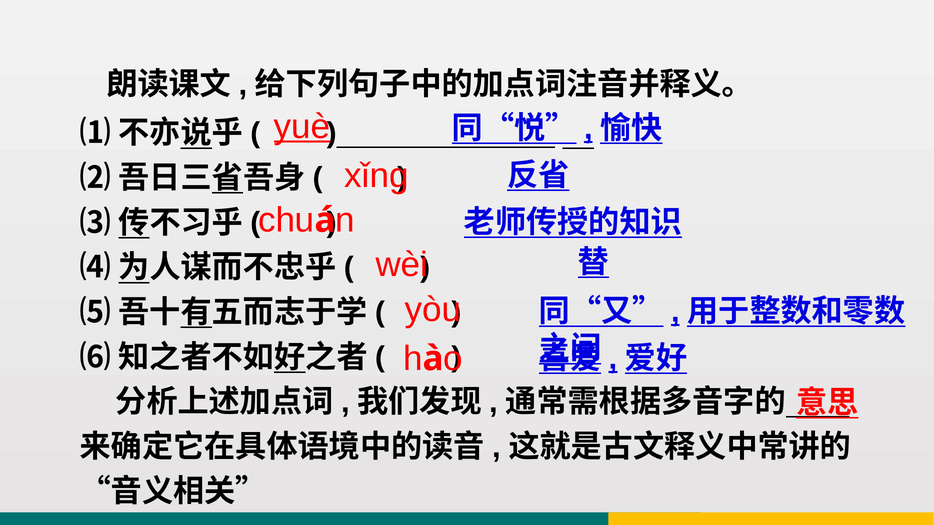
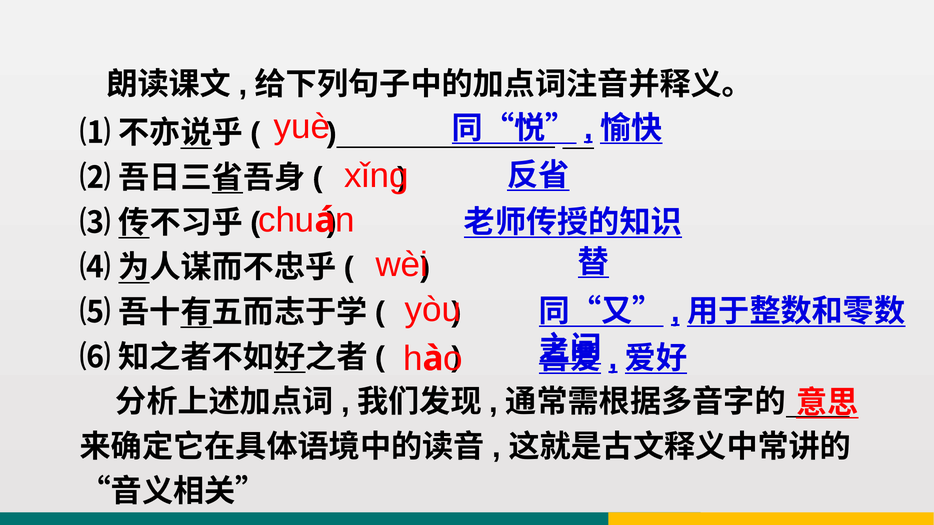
yuè underline: present -> none
